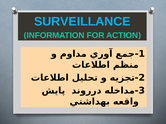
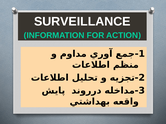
SURVEILLANCE colour: light blue -> white
